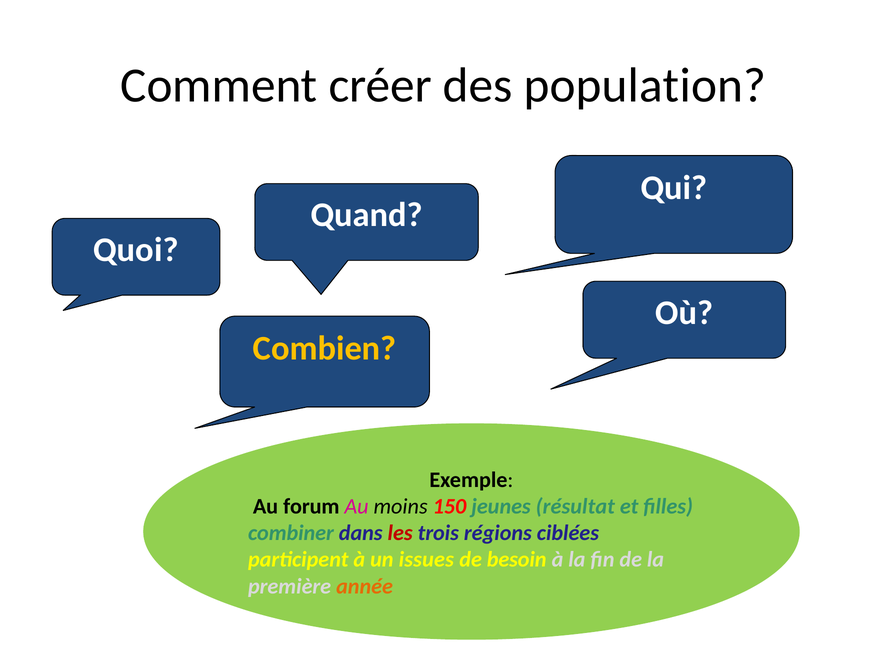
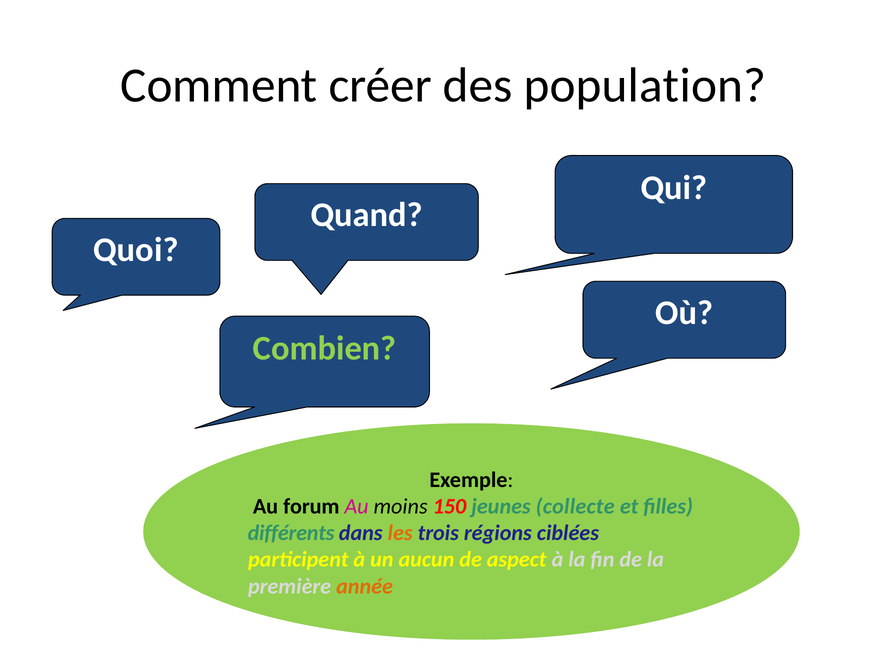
Combien colour: yellow -> light green
résultat: résultat -> collecte
combiner: combiner -> différents
les colour: red -> orange
issues: issues -> aucun
besoin: besoin -> aspect
